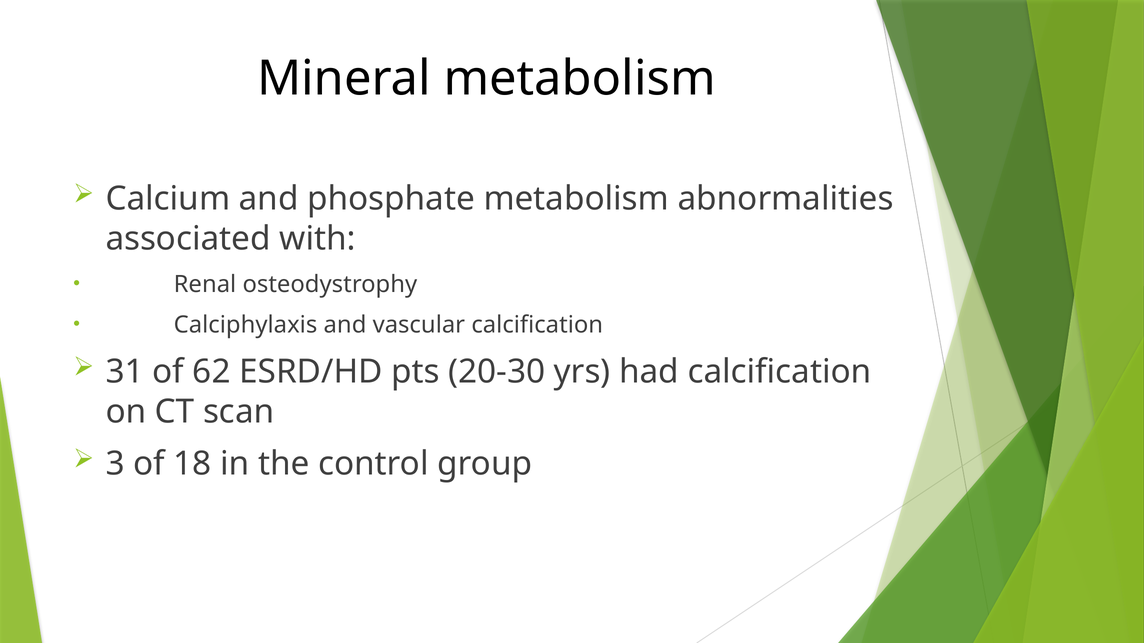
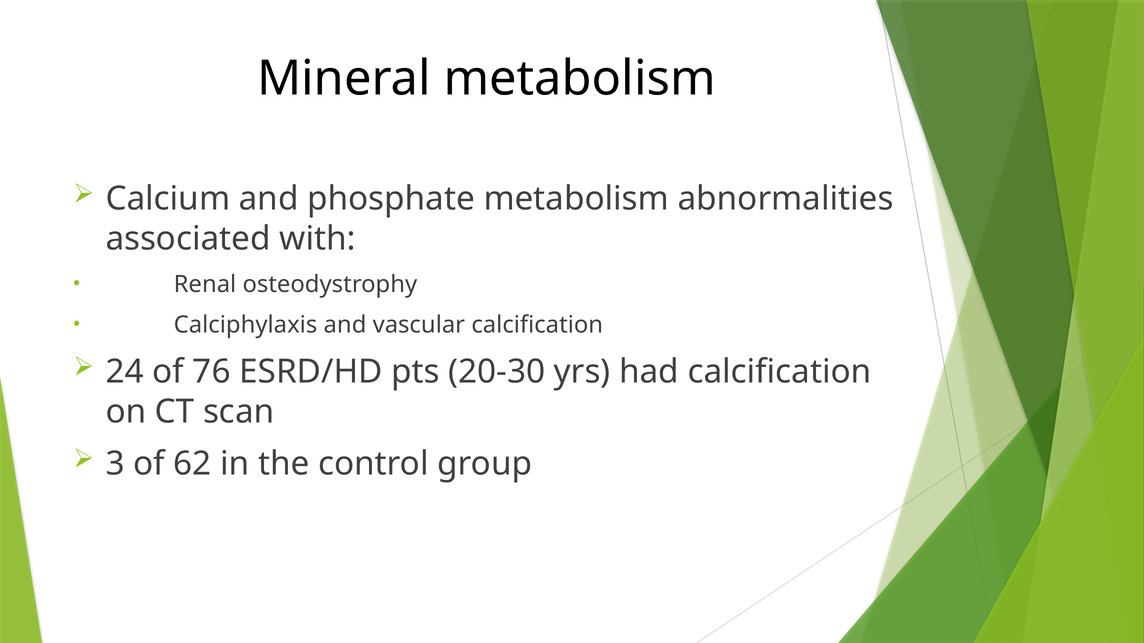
31: 31 -> 24
62: 62 -> 76
18: 18 -> 62
